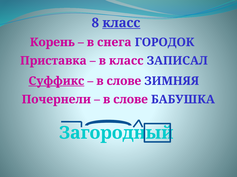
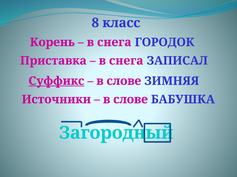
класс at (121, 23) underline: present -> none
класс at (126, 61): класс -> снега
Почернели: Почернели -> Источники
